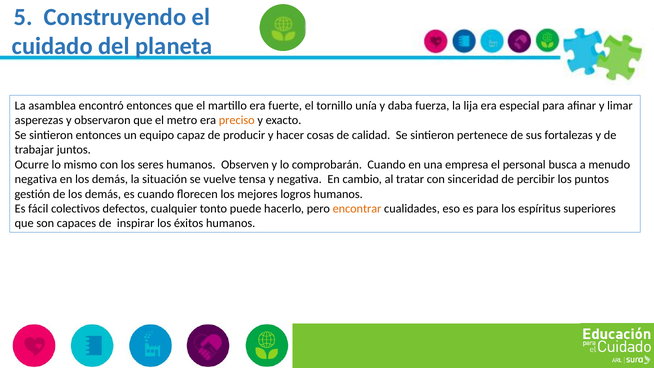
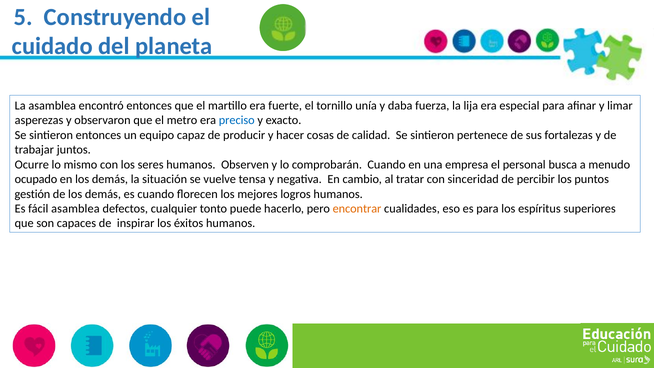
preciso colour: orange -> blue
negativa at (36, 179): negativa -> ocupado
fácil colectivos: colectivos -> asamblea
